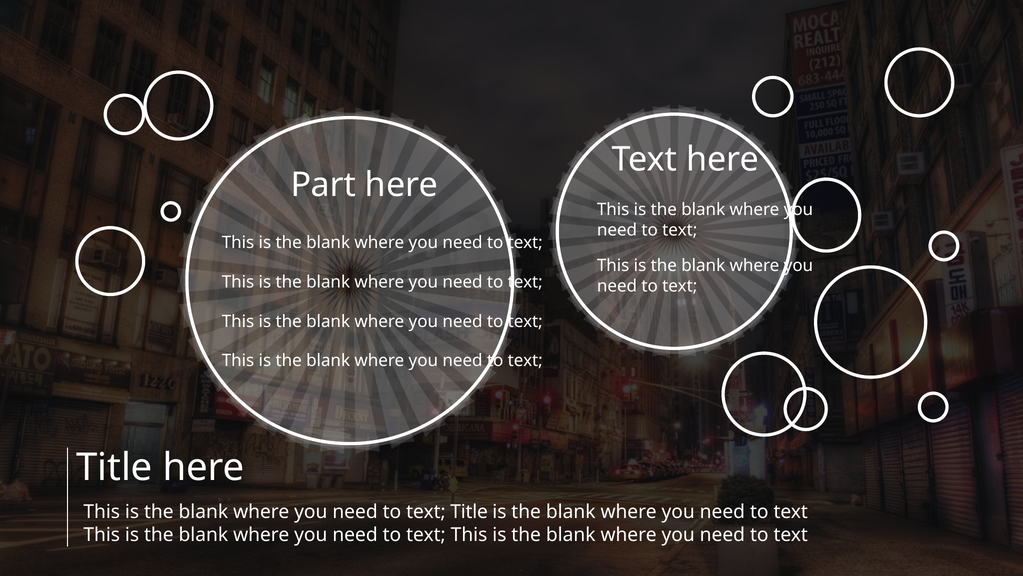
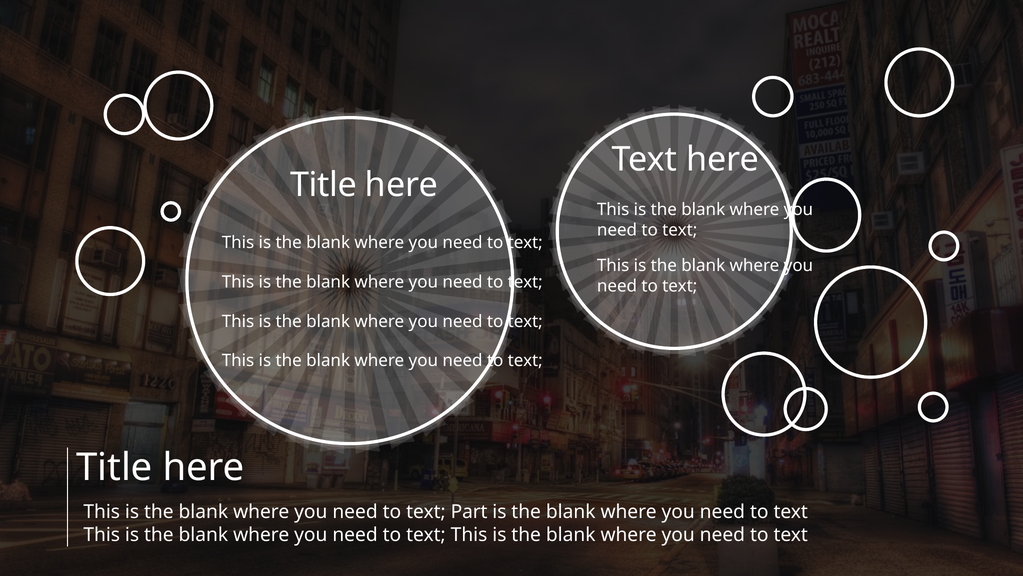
Part at (323, 185): Part -> Title
text Title: Title -> Part
